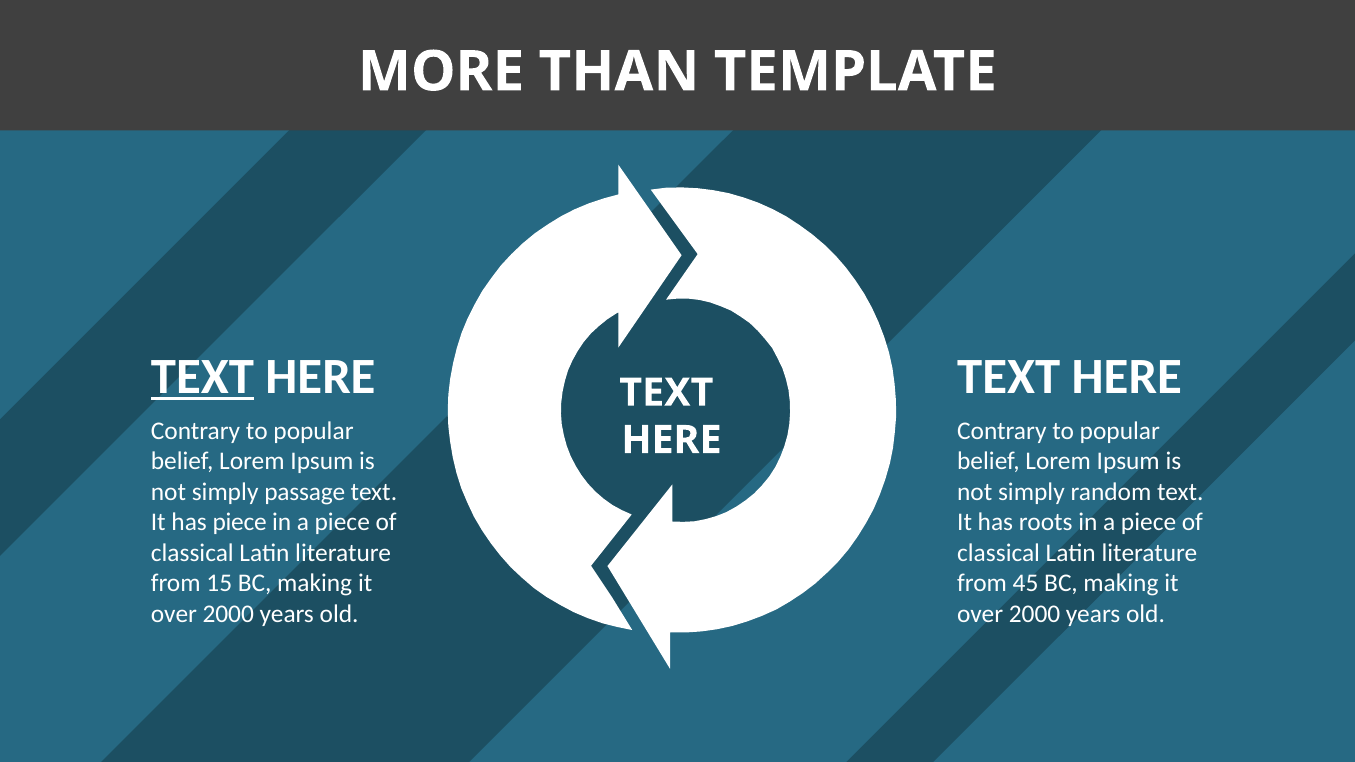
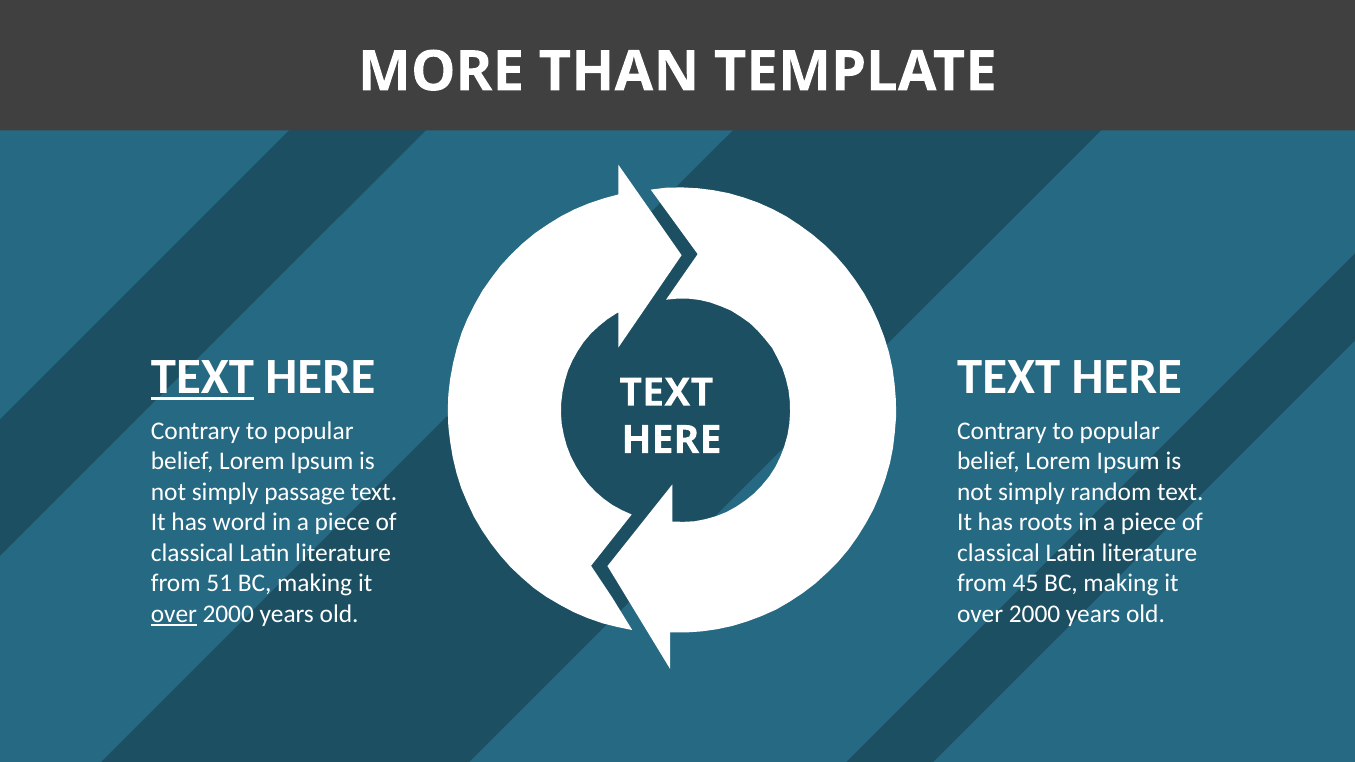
has piece: piece -> word
15: 15 -> 51
over at (174, 614) underline: none -> present
